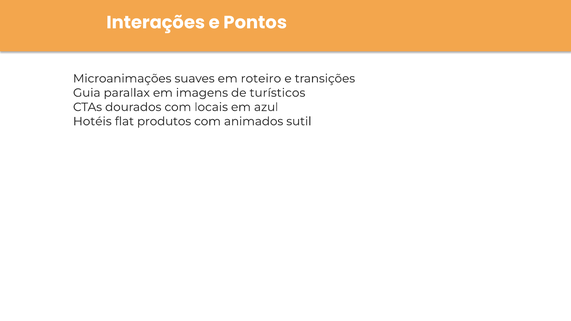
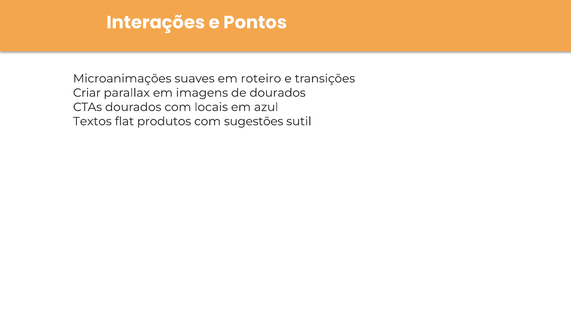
Guia: Guia -> Criar
de turísticos: turísticos -> dourados
Hotéis: Hotéis -> Textos
animados: animados -> sugestões
